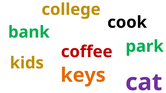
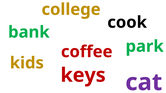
keys colour: orange -> red
